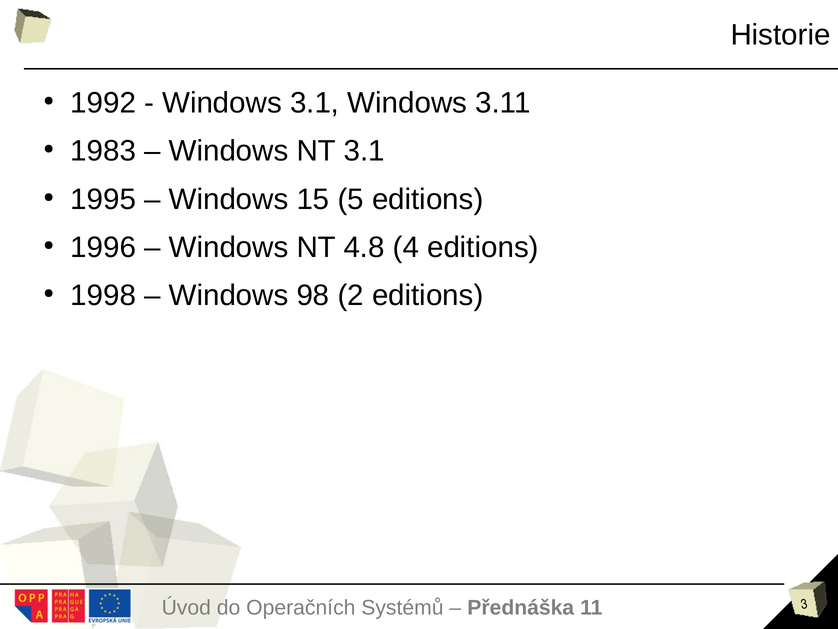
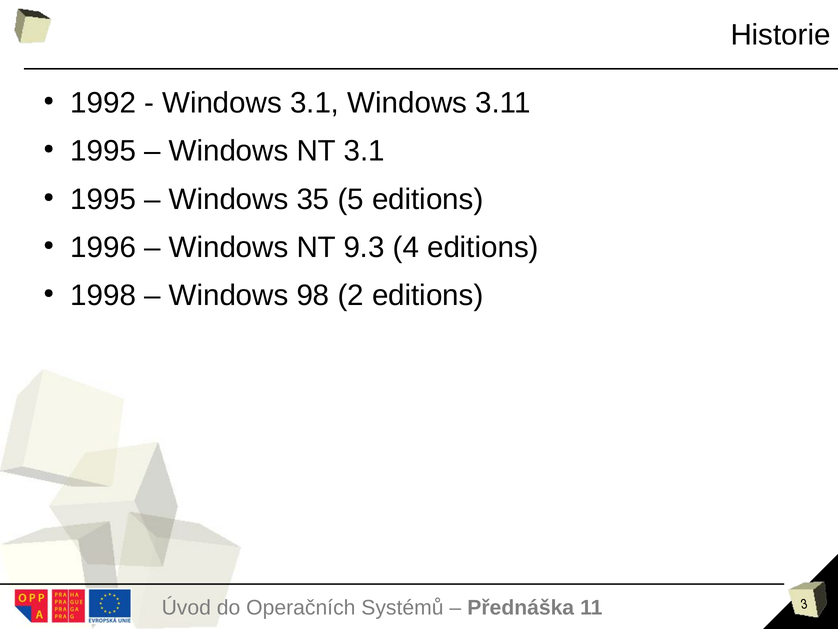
1983 at (103, 151): 1983 -> 1995
15: 15 -> 35
4.8: 4.8 -> 9.3
